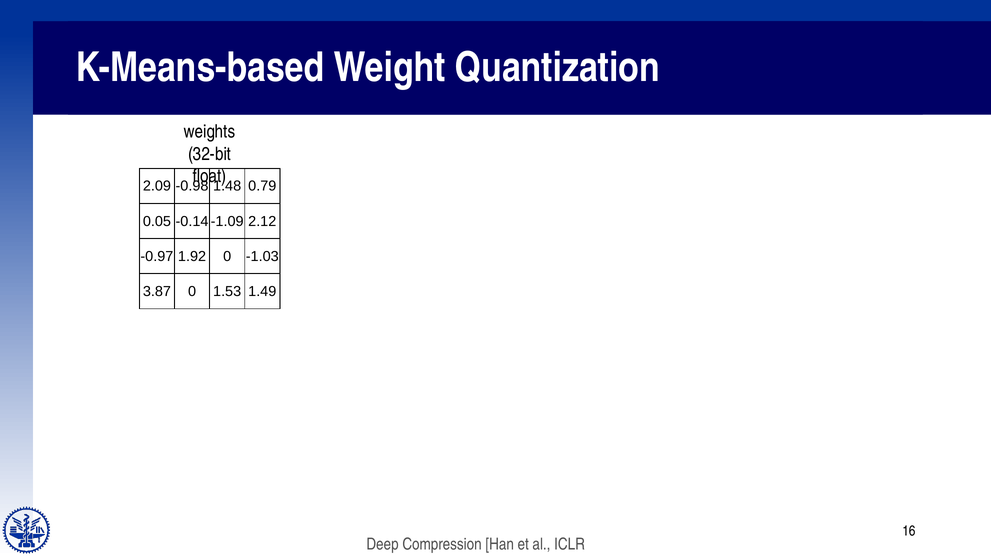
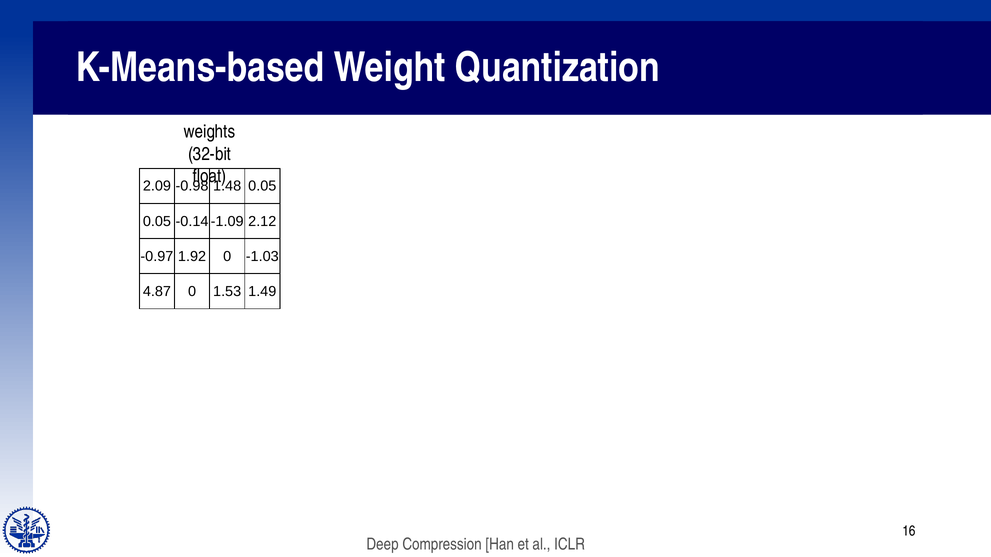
1.48 0.79: 0.79 -> 0.05
3.87: 3.87 -> 4.87
